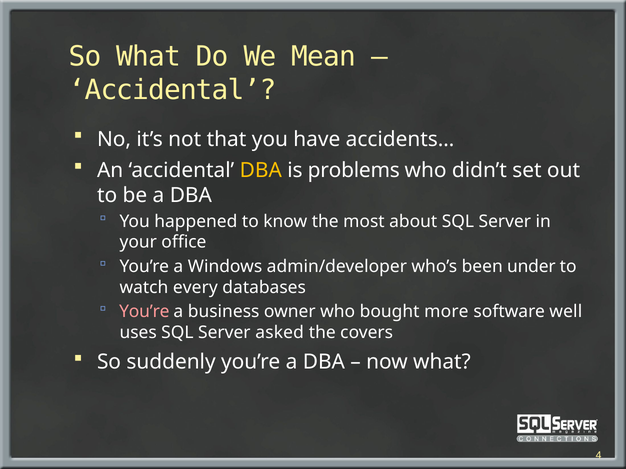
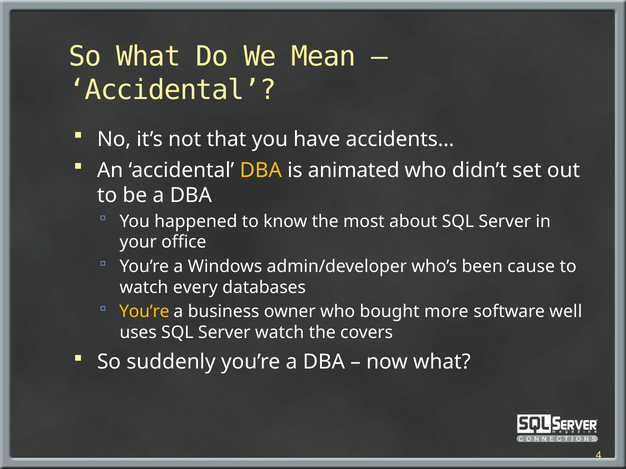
problems: problems -> animated
under: under -> cause
You’re at (144, 312) colour: pink -> yellow
Server asked: asked -> watch
